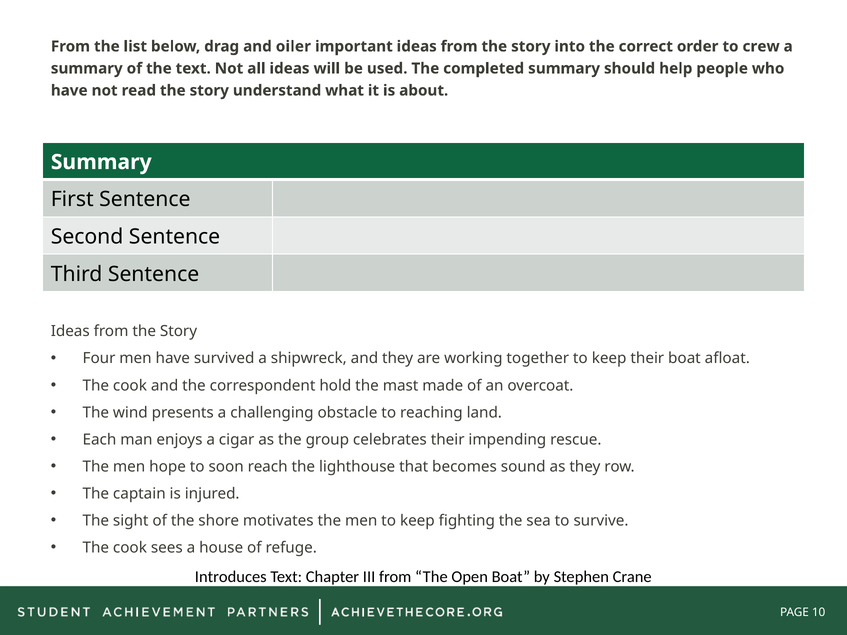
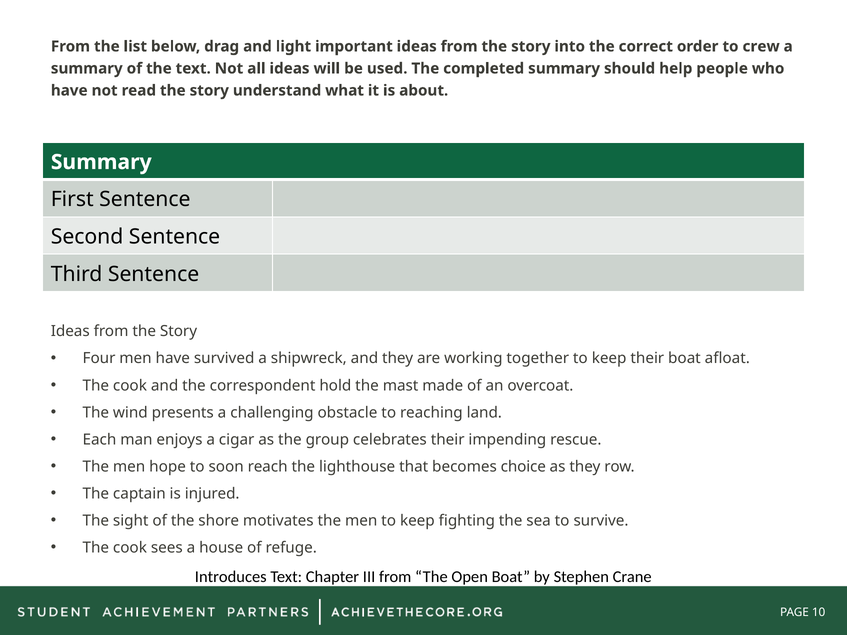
oiler: oiler -> light
sound: sound -> choice
